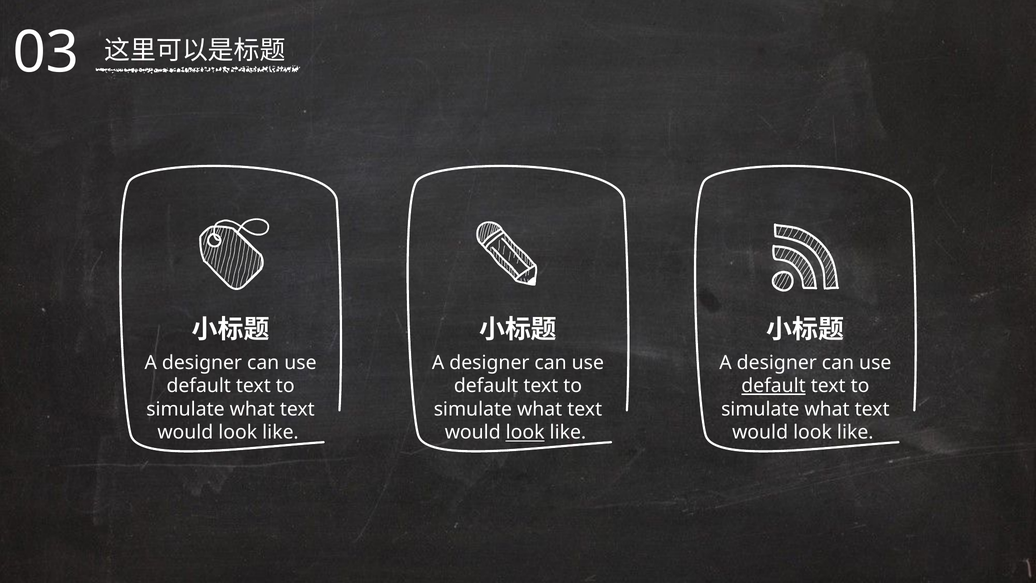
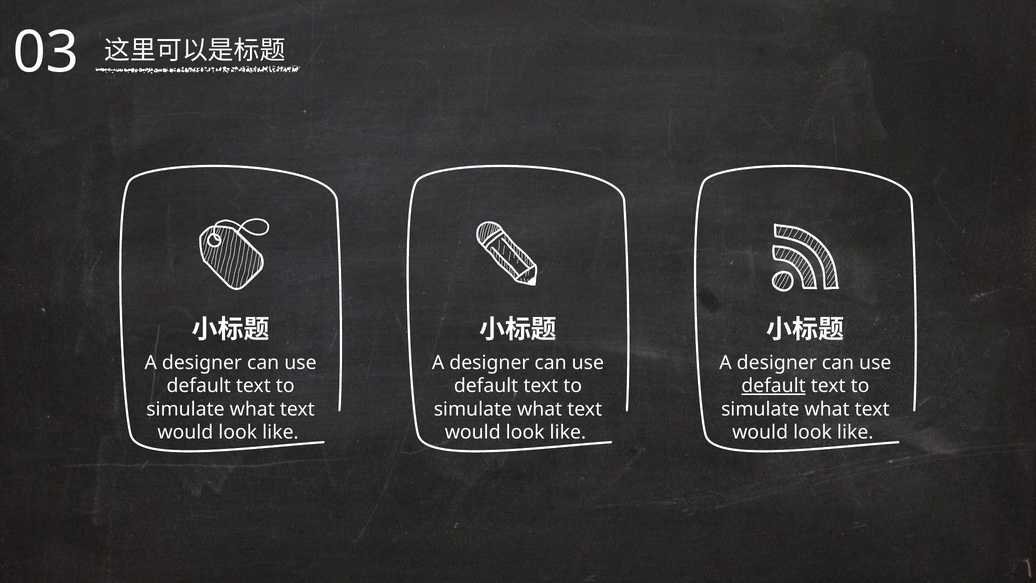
look at (525, 432) underline: present -> none
